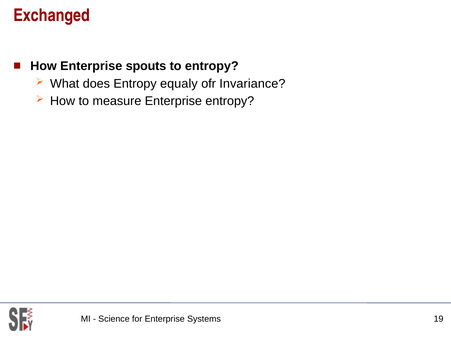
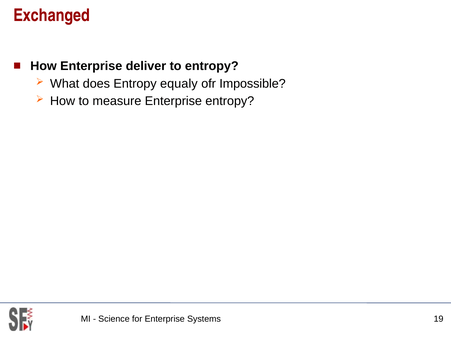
spouts: spouts -> deliver
Invariance: Invariance -> Impossible
